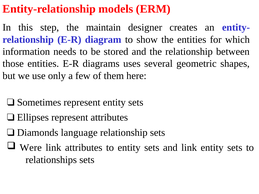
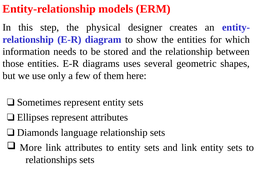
maintain: maintain -> physical
Were: Were -> More
